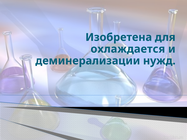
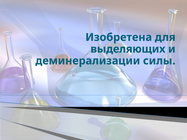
охлаждается: охлаждается -> выделяющих
нужд: нужд -> силы
